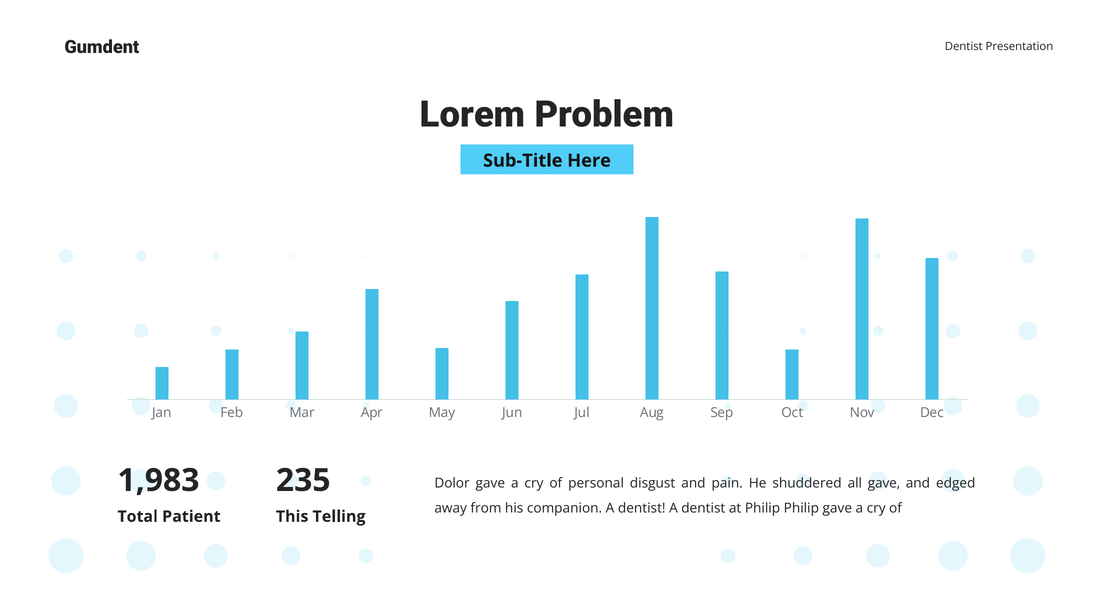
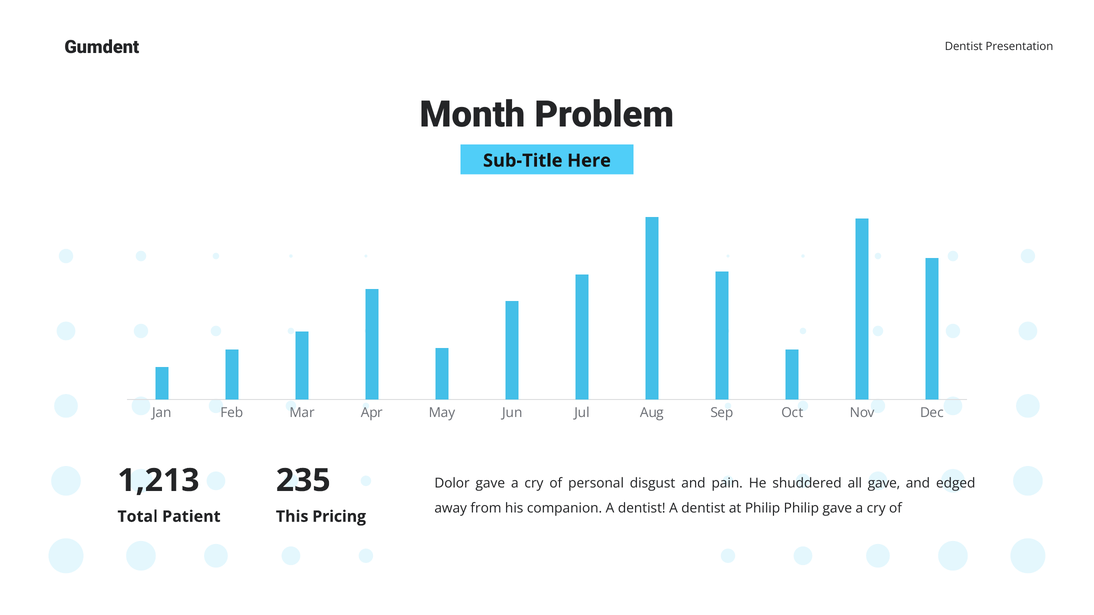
Lorem: Lorem -> Month
1,983: 1,983 -> 1,213
Telling: Telling -> Pricing
